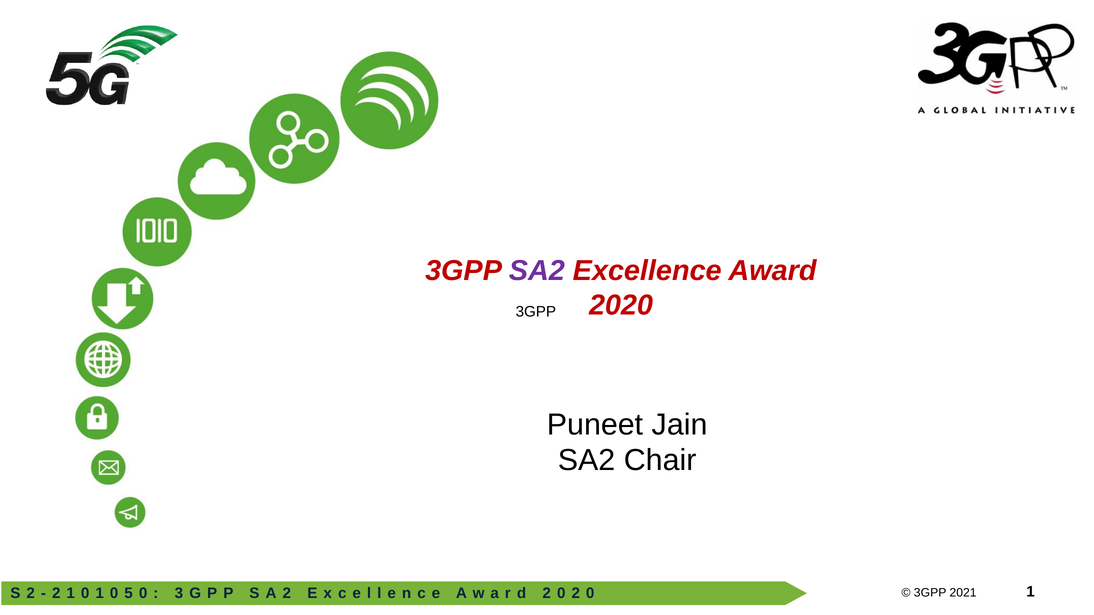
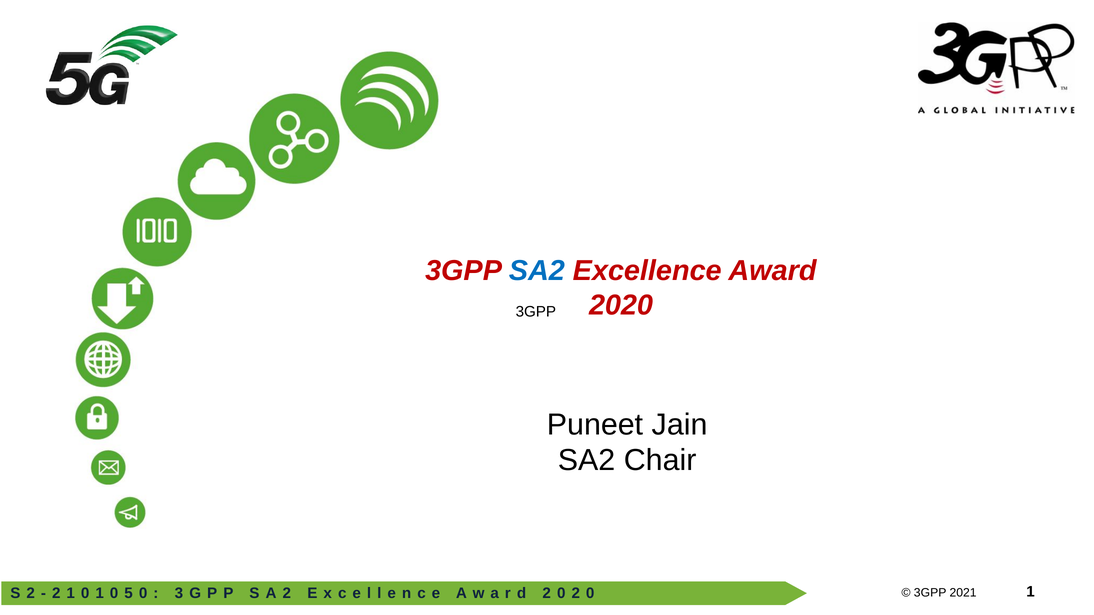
SA2 at (537, 271) colour: purple -> blue
